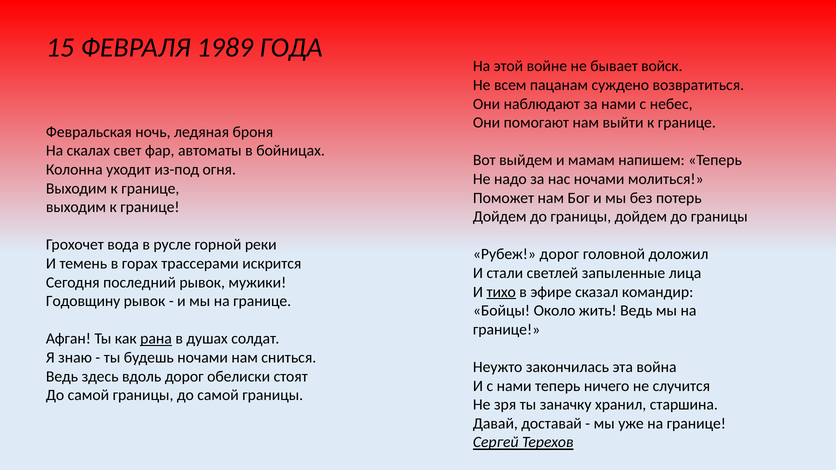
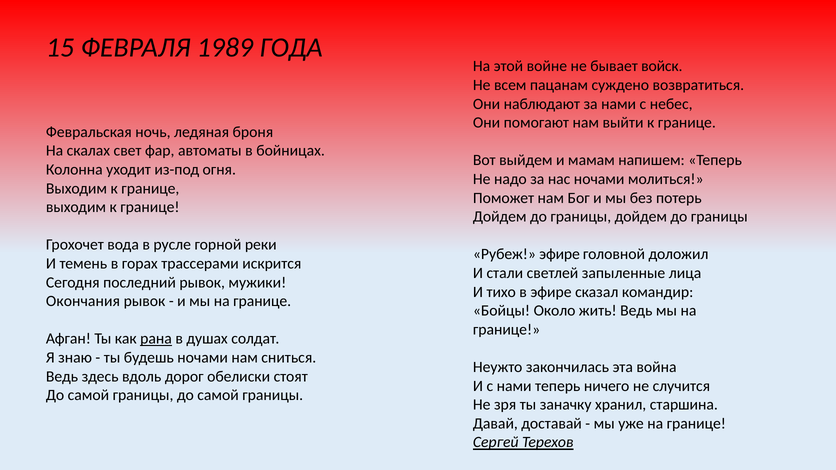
Рубеж дорог: дорог -> эфире
тихо underline: present -> none
Годовщину: Годовщину -> Окончания
